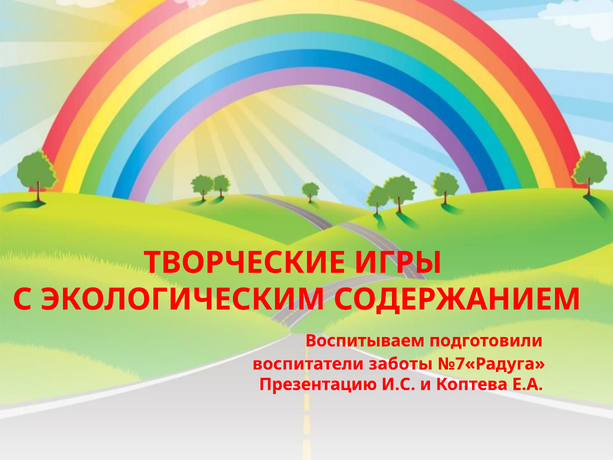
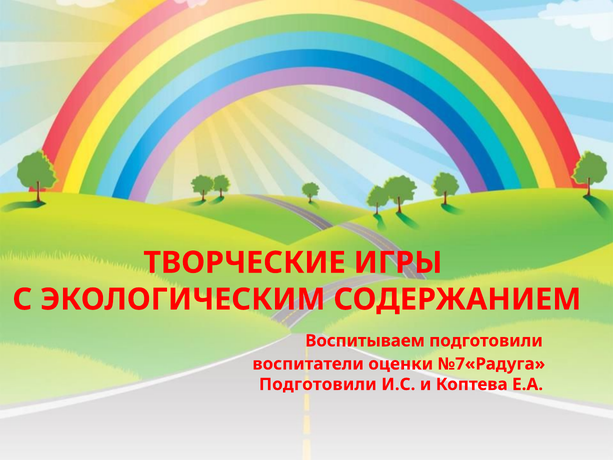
заботы: заботы -> оценки
Презентацию at (318, 384): Презентацию -> Подготовили
